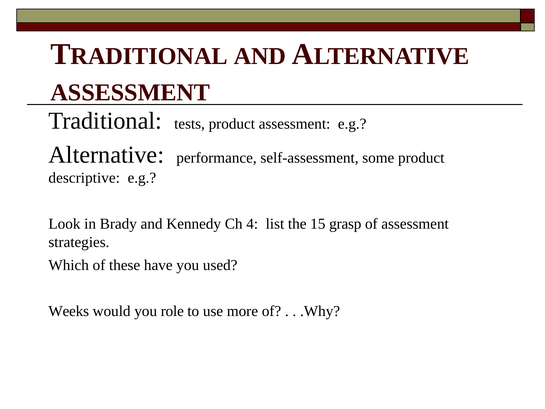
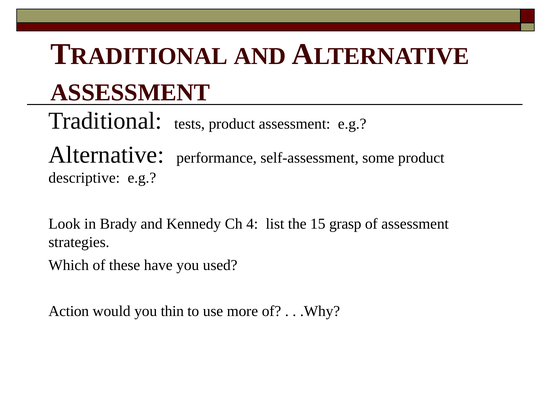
Weeks: Weeks -> Action
role: role -> thin
